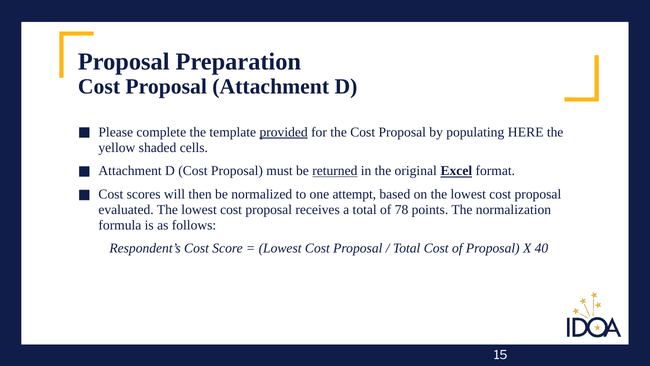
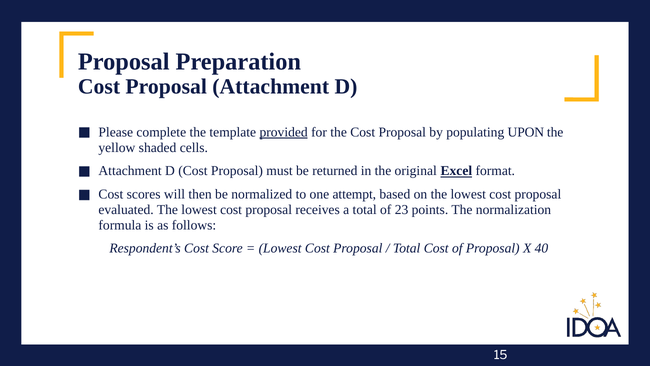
HERE: HERE -> UPON
returned underline: present -> none
78: 78 -> 23
